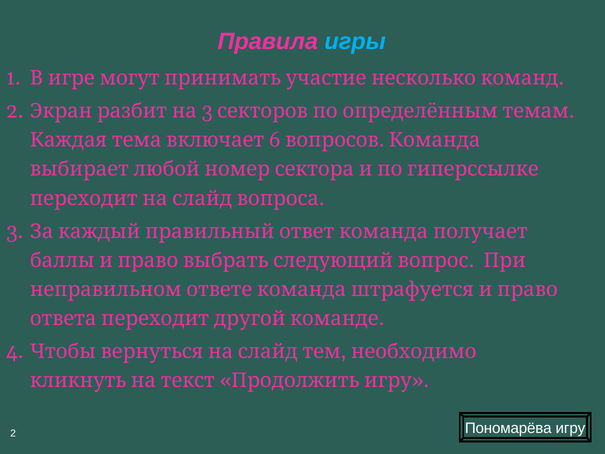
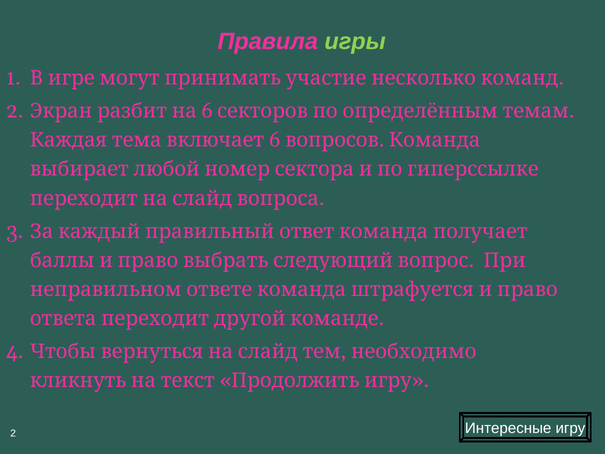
игры colour: light blue -> light green
2 3: 3 -> 6
Пономарёва: Пономарёва -> Интересные
